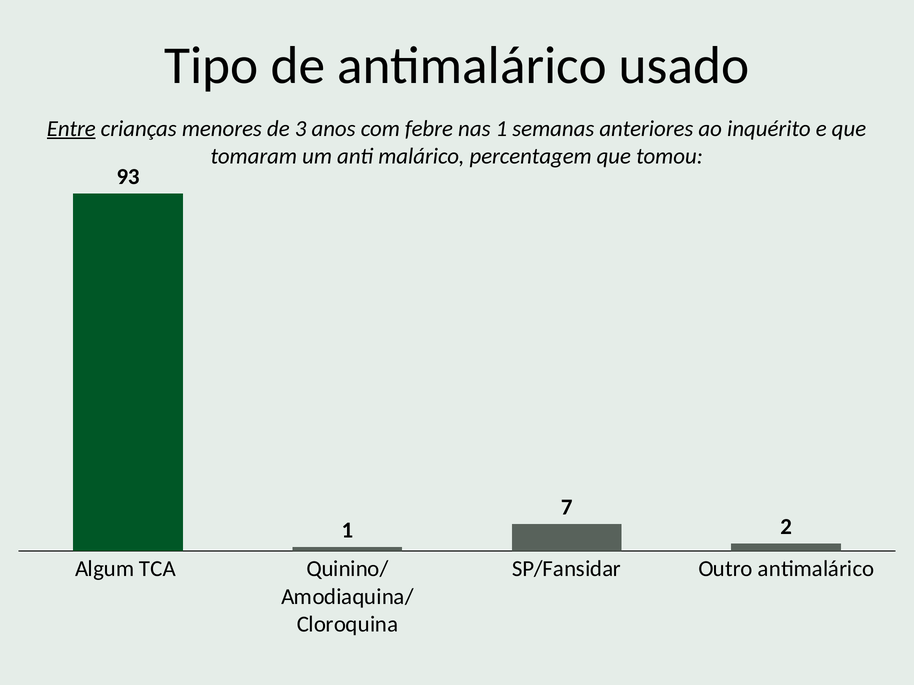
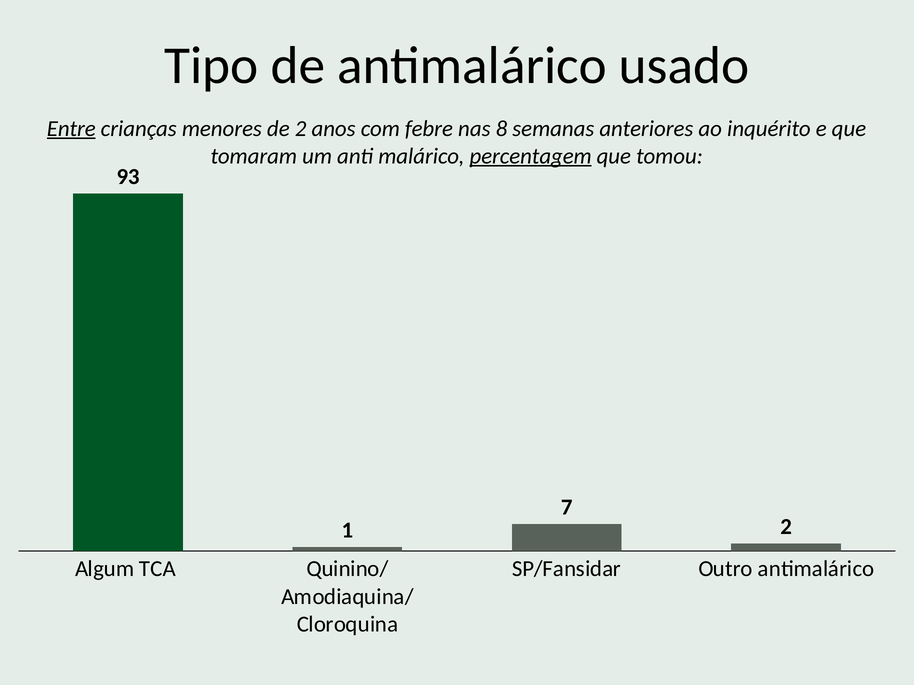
de 3: 3 -> 2
nas 1: 1 -> 8
percentagem underline: none -> present
